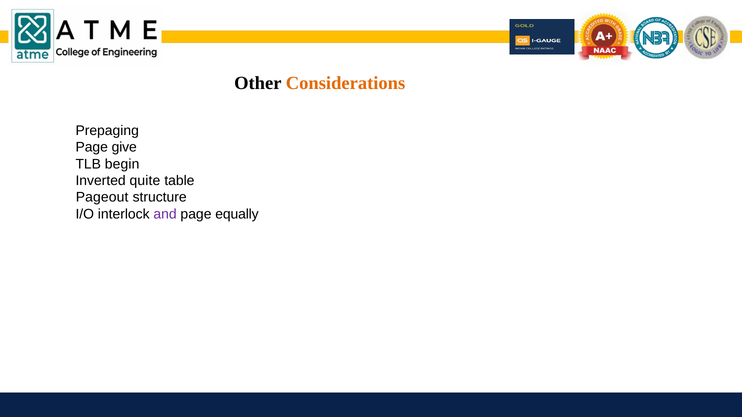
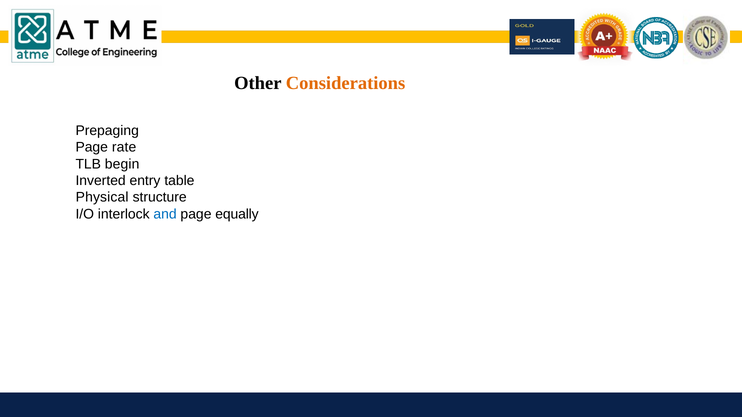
give: give -> rate
quite: quite -> entry
Pageout: Pageout -> Physical
and colour: purple -> blue
